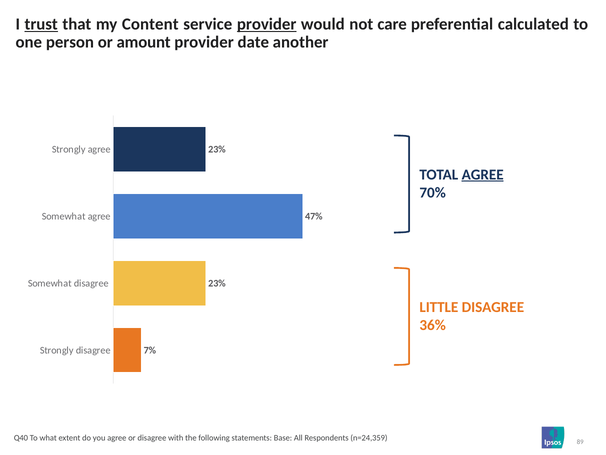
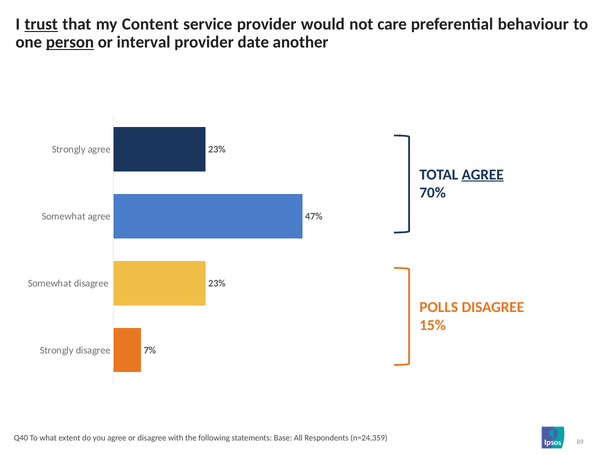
provider at (267, 24) underline: present -> none
calculated: calculated -> behaviour
person underline: none -> present
amount: amount -> interval
LITTLE: LITTLE -> POLLS
36%: 36% -> 15%
